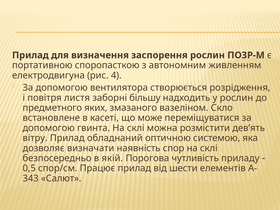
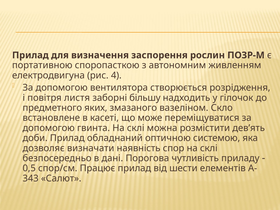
у рослин: рослин -> гілочок
вітру: вітру -> доби
якій: якій -> дані
